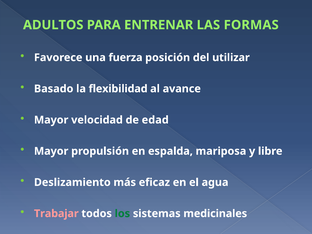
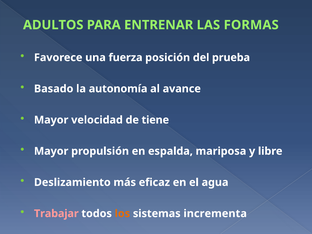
utilizar: utilizar -> prueba
flexibilidad: flexibilidad -> autonomía
edad: edad -> tiene
los colour: green -> orange
medicinales: medicinales -> incrementa
